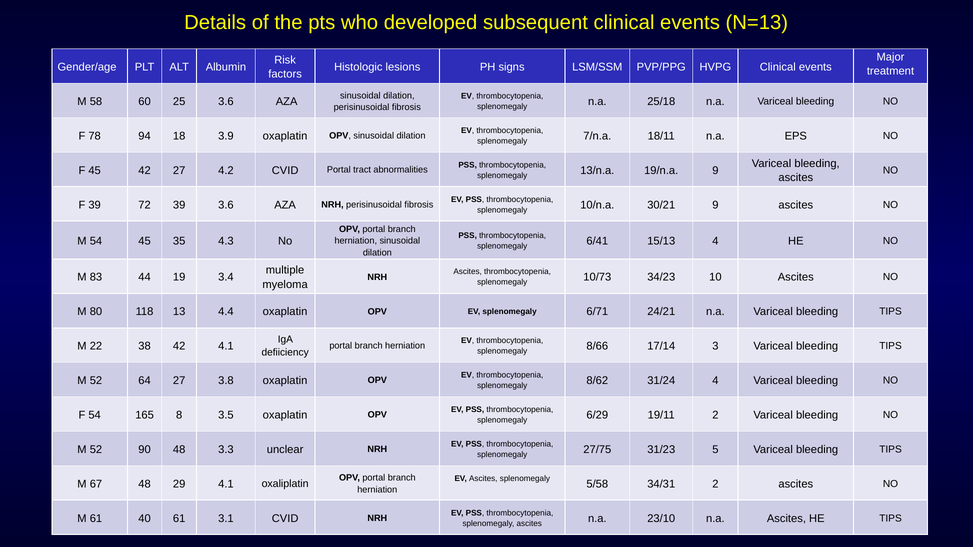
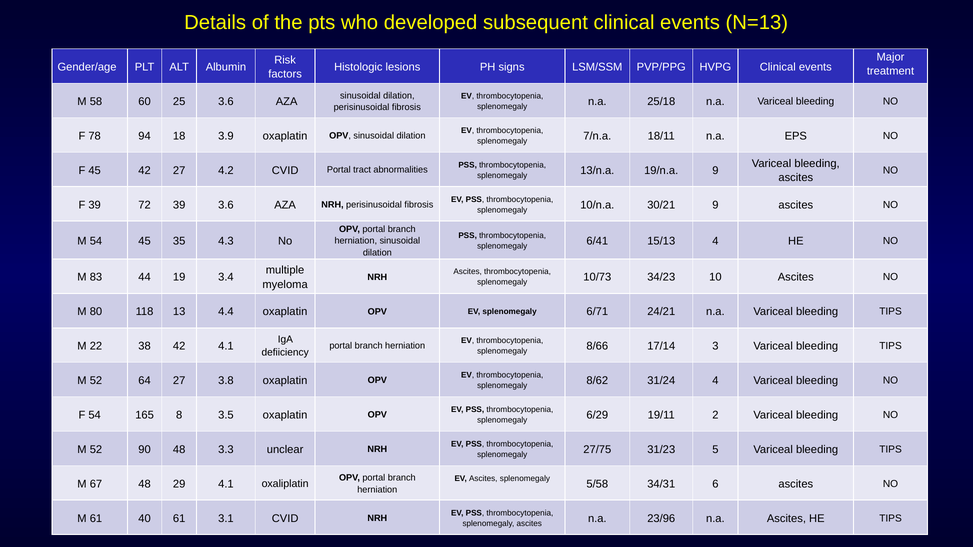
34/31 2: 2 -> 6
23/10: 23/10 -> 23/96
